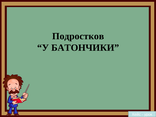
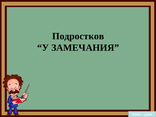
БАТОНЧИКИ: БАТОНЧИКИ -> ЗАМЕЧАНИЯ
